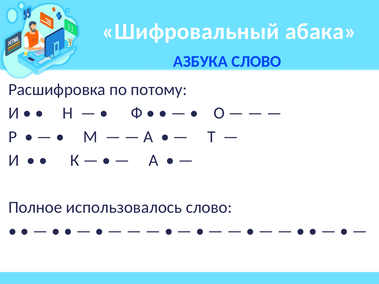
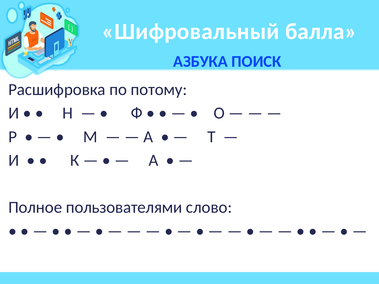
абака: абака -> балла
АЗБУКА СЛОВО: СЛОВО -> ПОИСК
использовалось: использовалось -> пользователями
